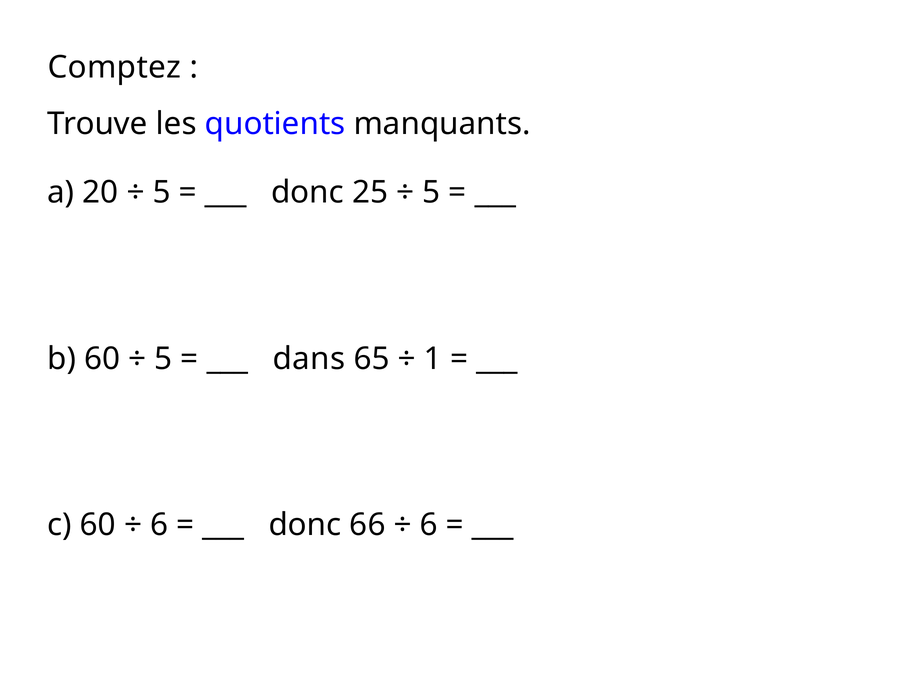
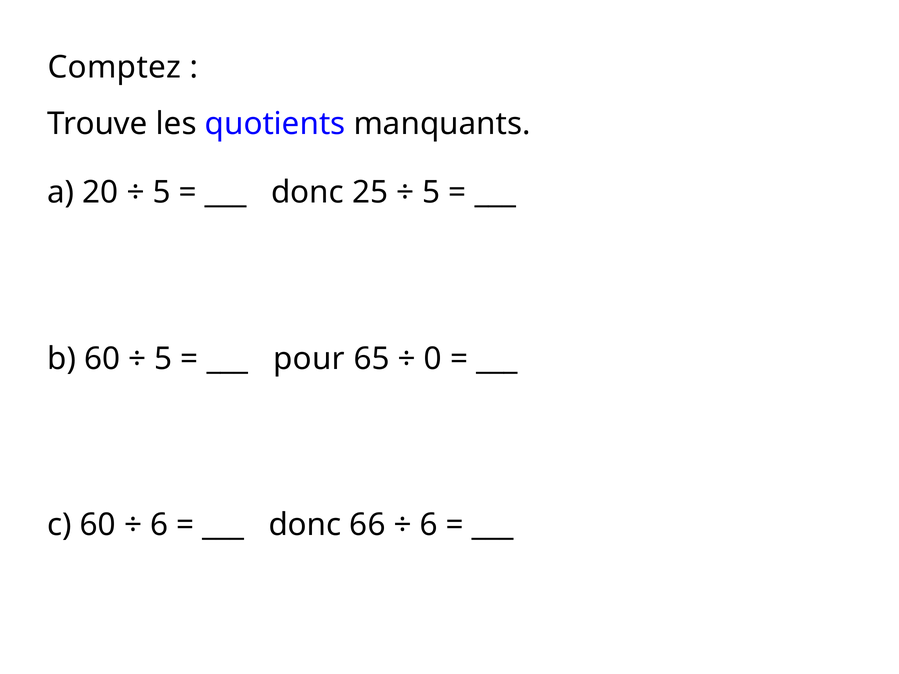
dans: dans -> pour
1: 1 -> 0
